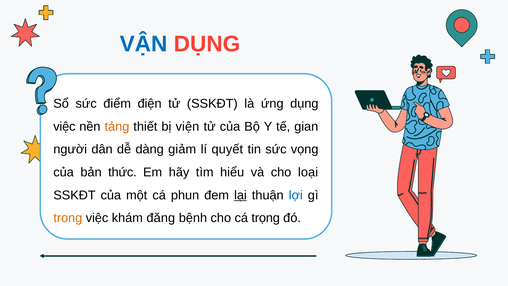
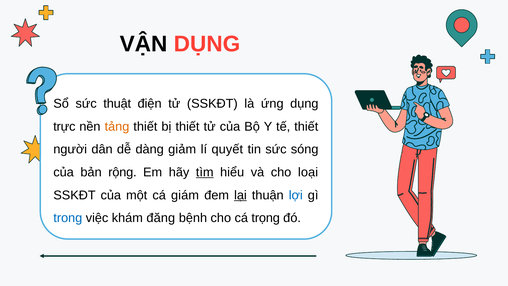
VẬN colour: blue -> black
điểm: điểm -> thuật
việc at (64, 126): việc -> trực
bị viện: viện -> thiết
tế gian: gian -> thiết
vọng: vọng -> sóng
thức: thức -> rộng
tìm underline: none -> present
phun: phun -> giám
trong colour: orange -> blue
